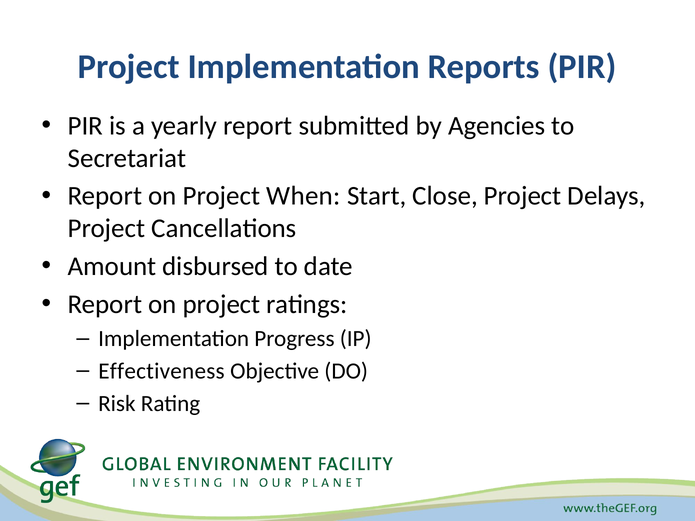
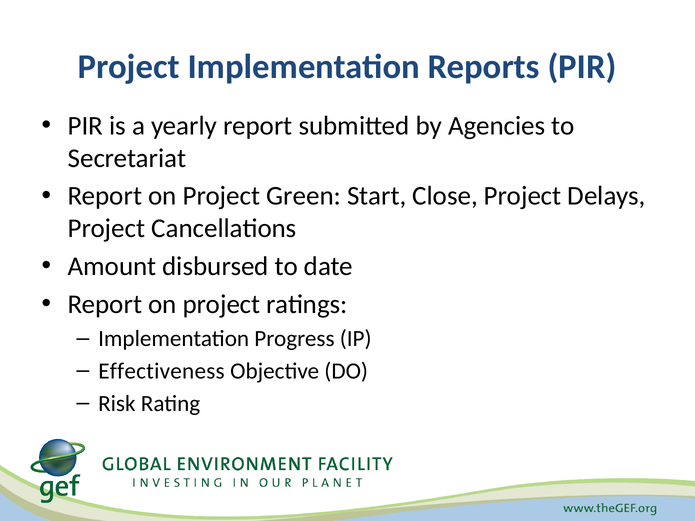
When: When -> Green
